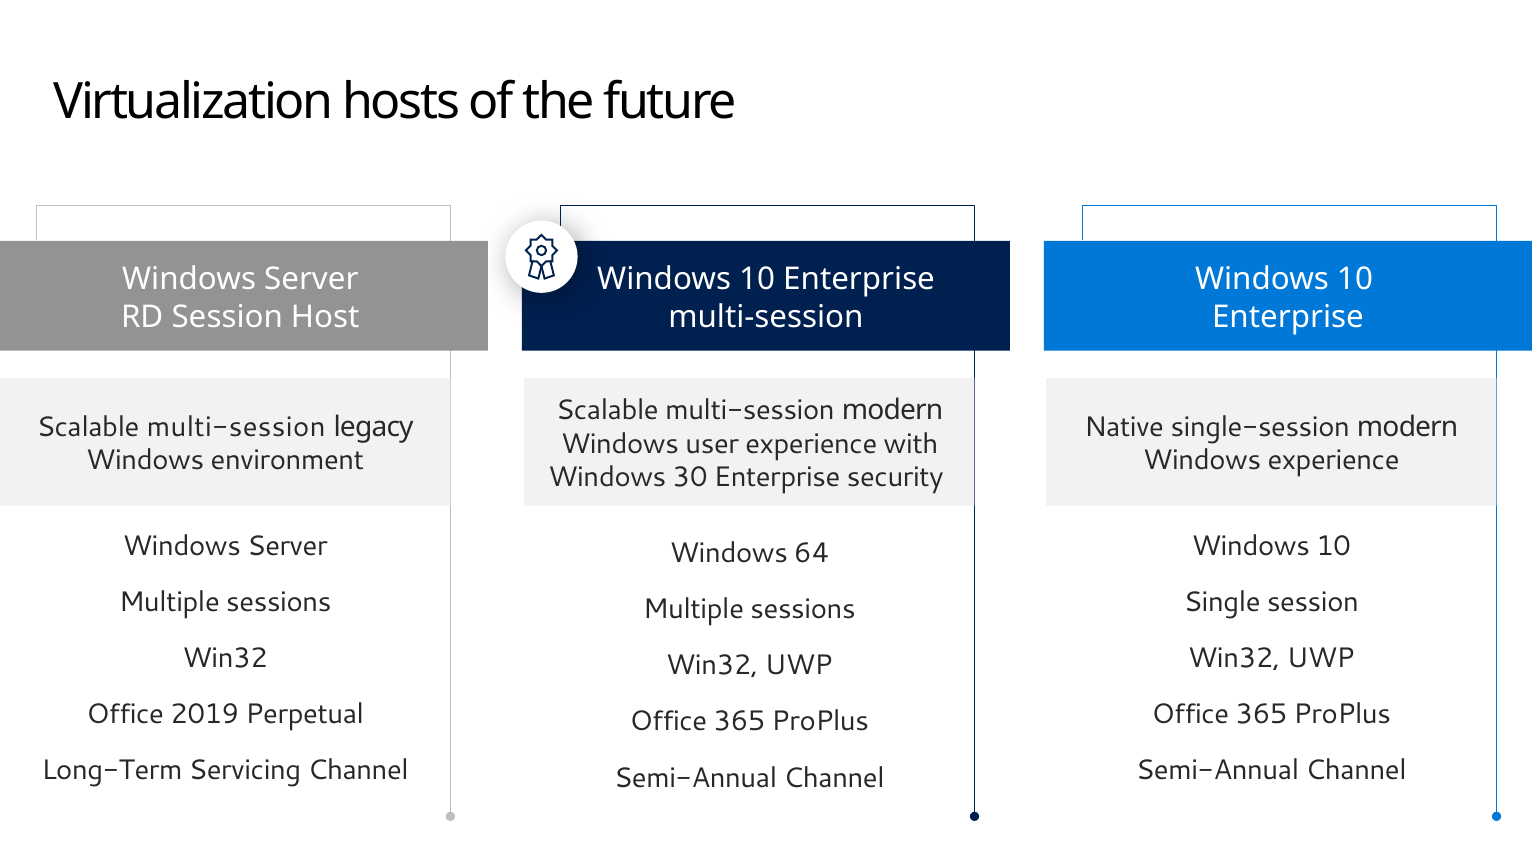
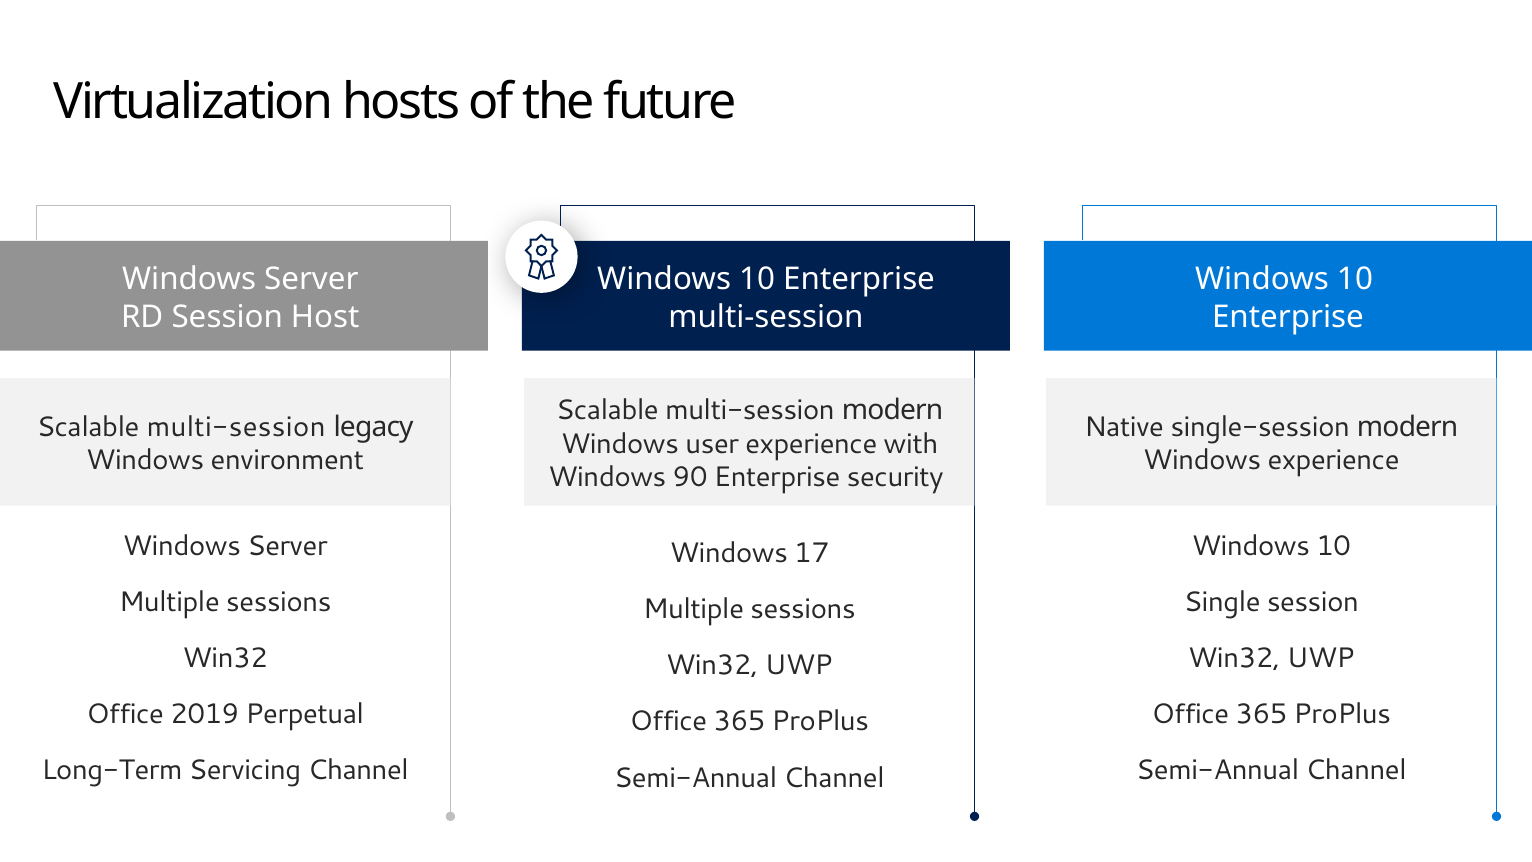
30: 30 -> 90
64: 64 -> 17
